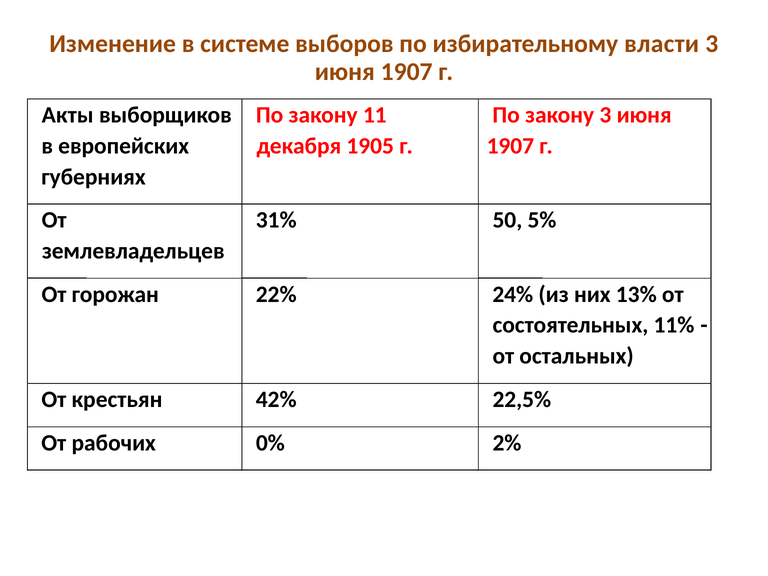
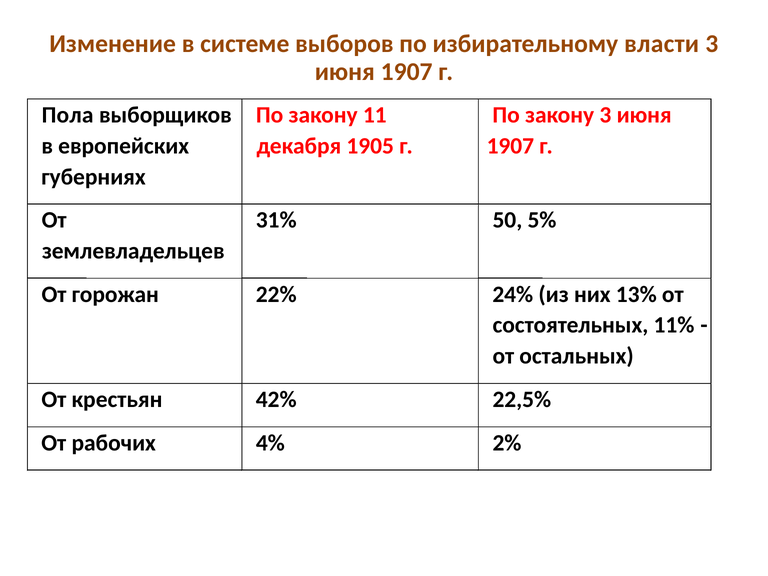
Акты: Акты -> Пола
0%: 0% -> 4%
